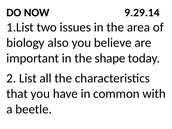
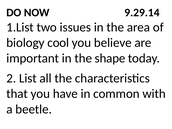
also: also -> cool
